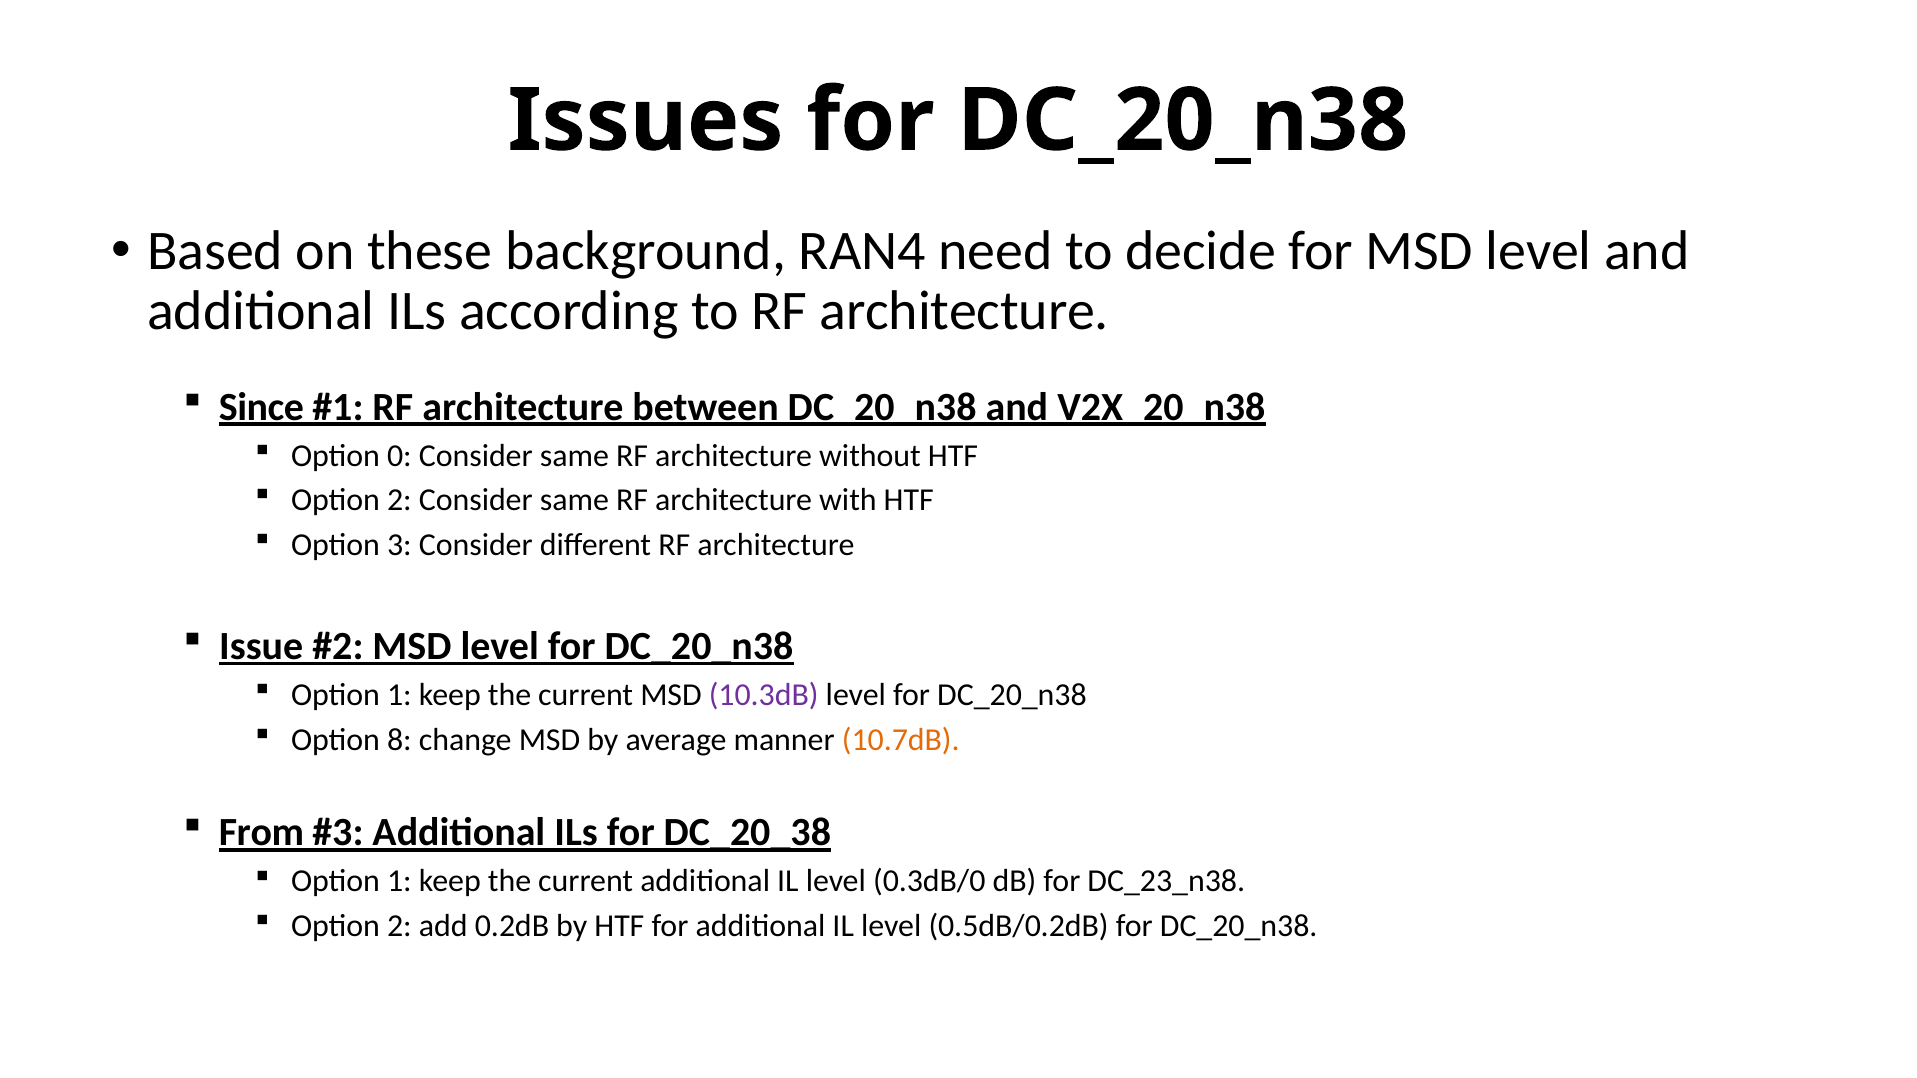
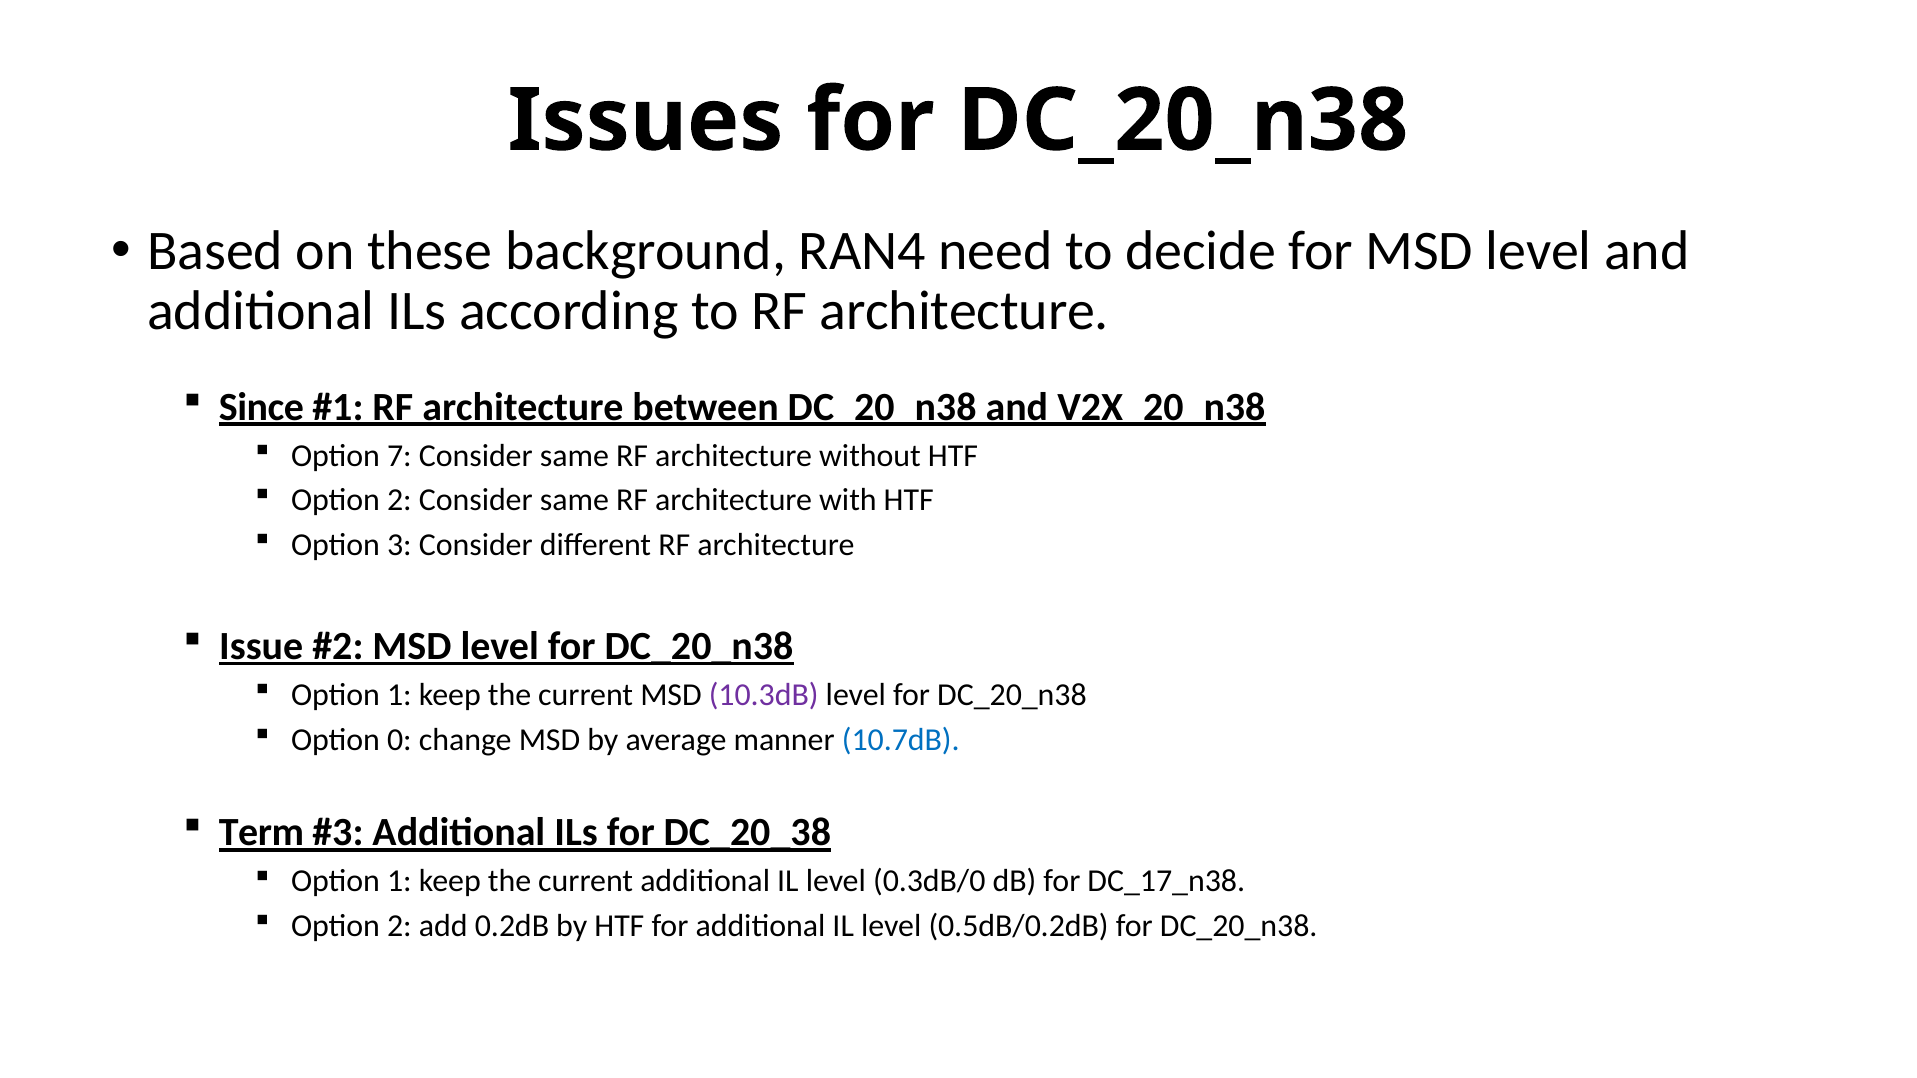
0: 0 -> 7
8: 8 -> 0
10.7dB colour: orange -> blue
From: From -> Term
DC_23_n38: DC_23_n38 -> DC_17_n38
